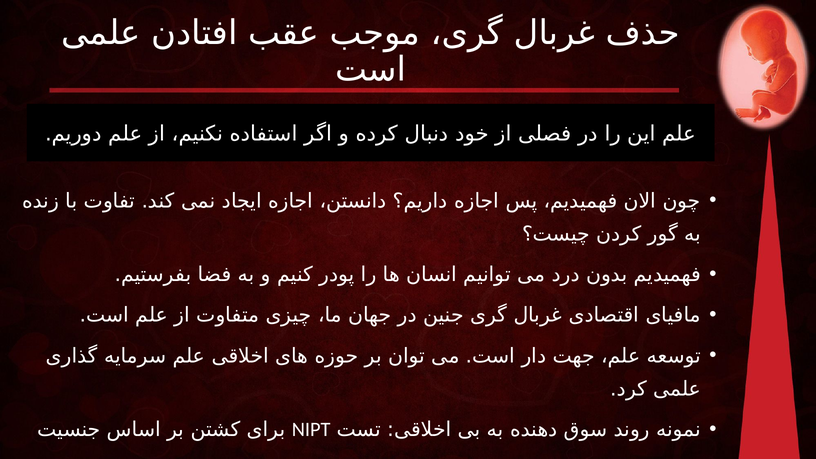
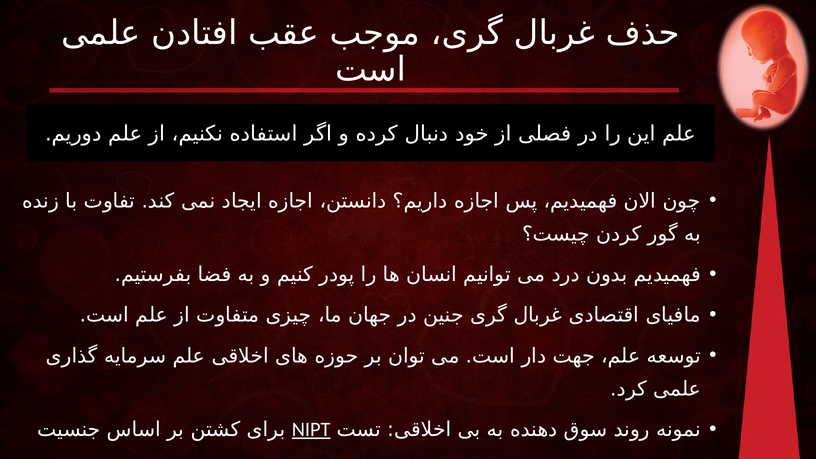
NIPT underline: none -> present
